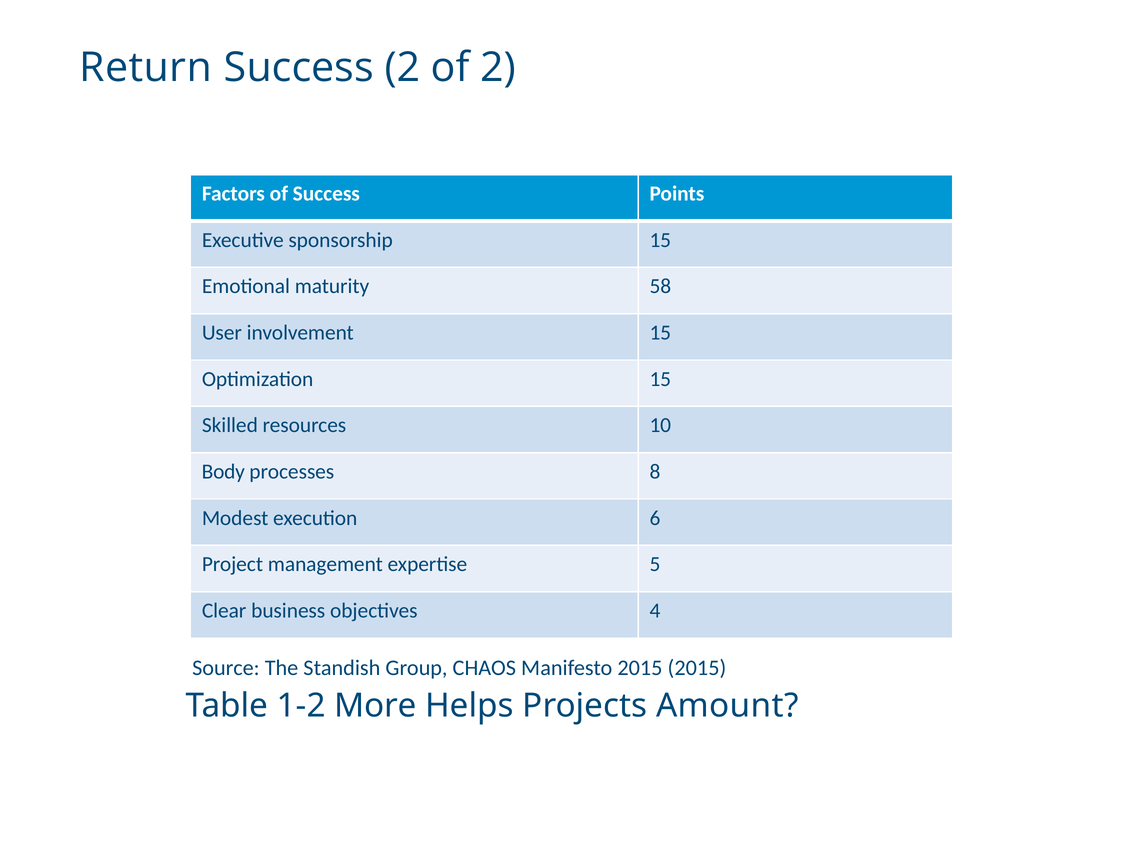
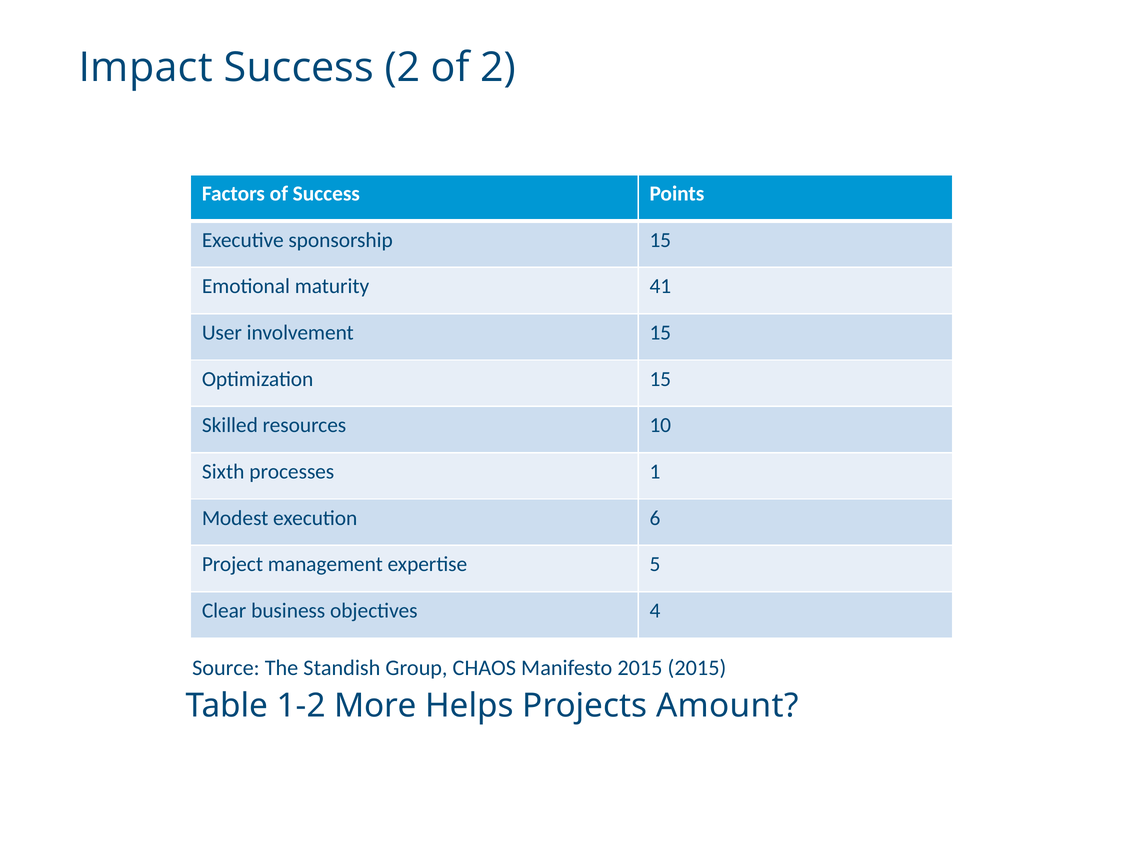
Return: Return -> Impact
58: 58 -> 41
Body: Body -> Sixth
8: 8 -> 1
